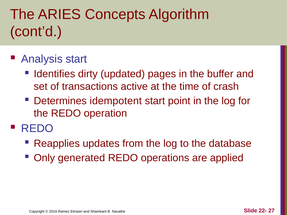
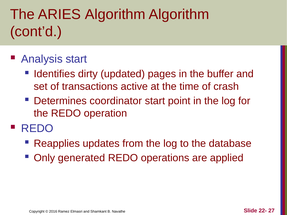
ARIES Concepts: Concepts -> Algorithm
idempotent: idempotent -> coordinator
